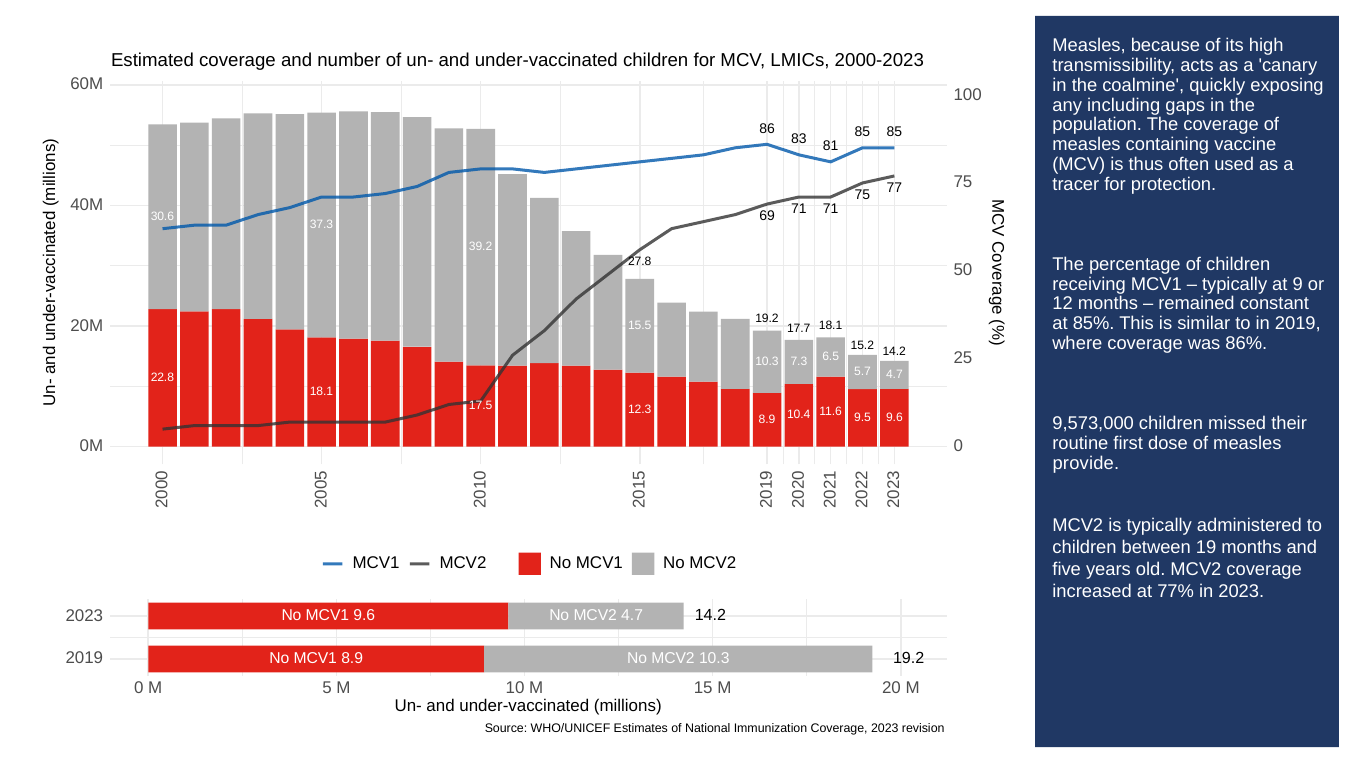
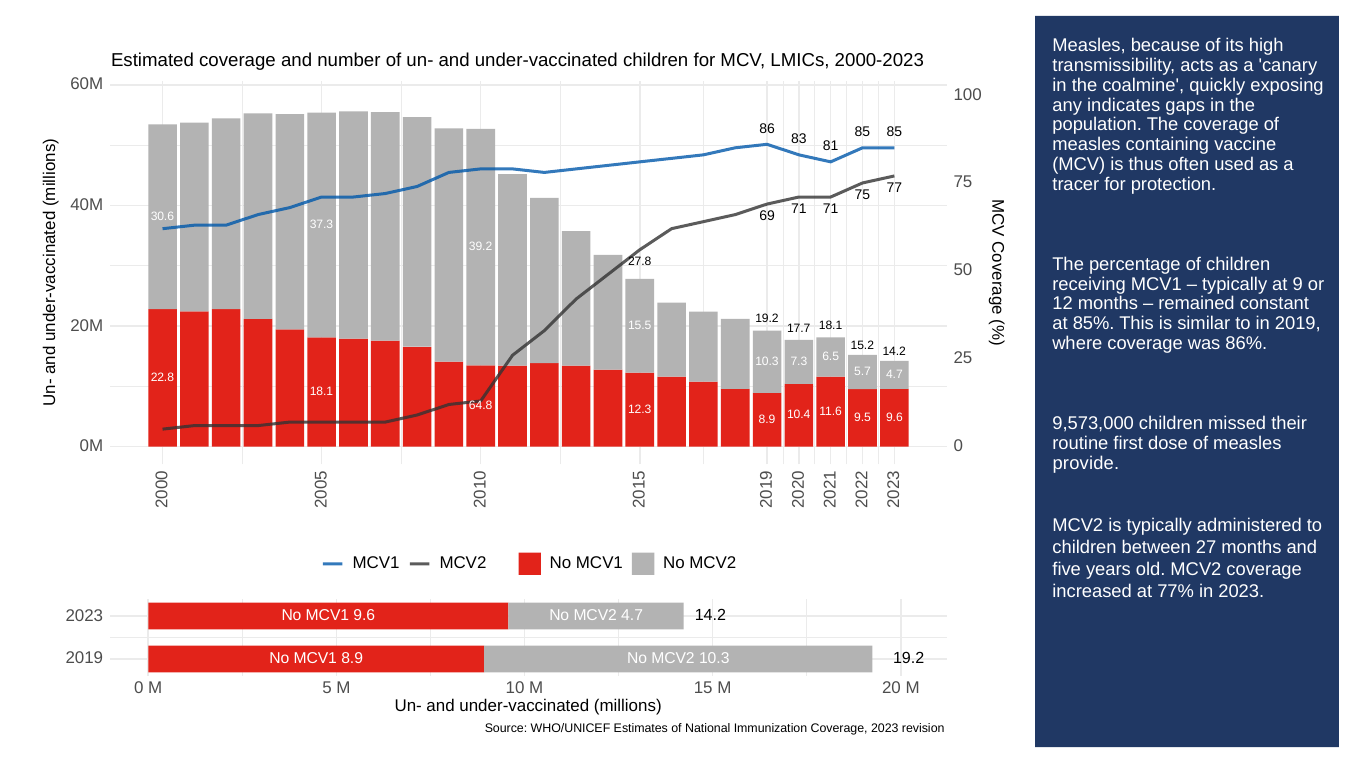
including: including -> indicates
17.5: 17.5 -> 64.8
19: 19 -> 27
